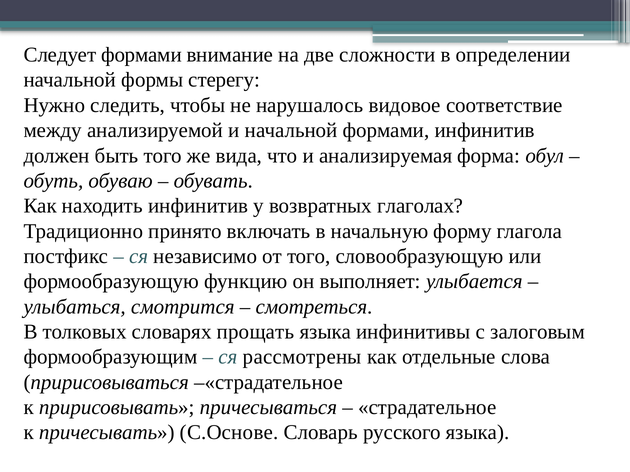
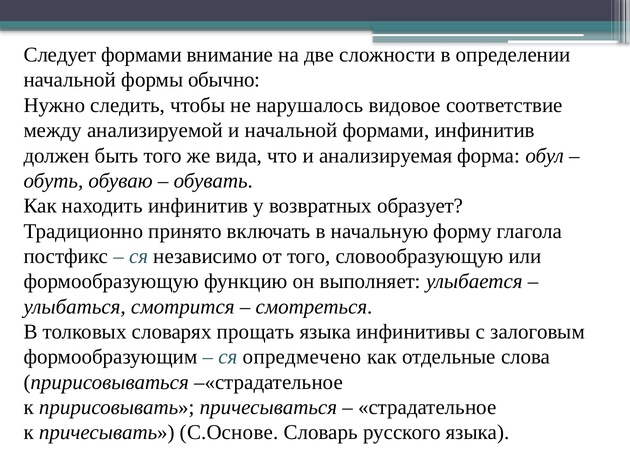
стерегу: стерегу -> обычно
глаголах: глаголах -> образует
рассмотрены: рассмотрены -> опредмечено
